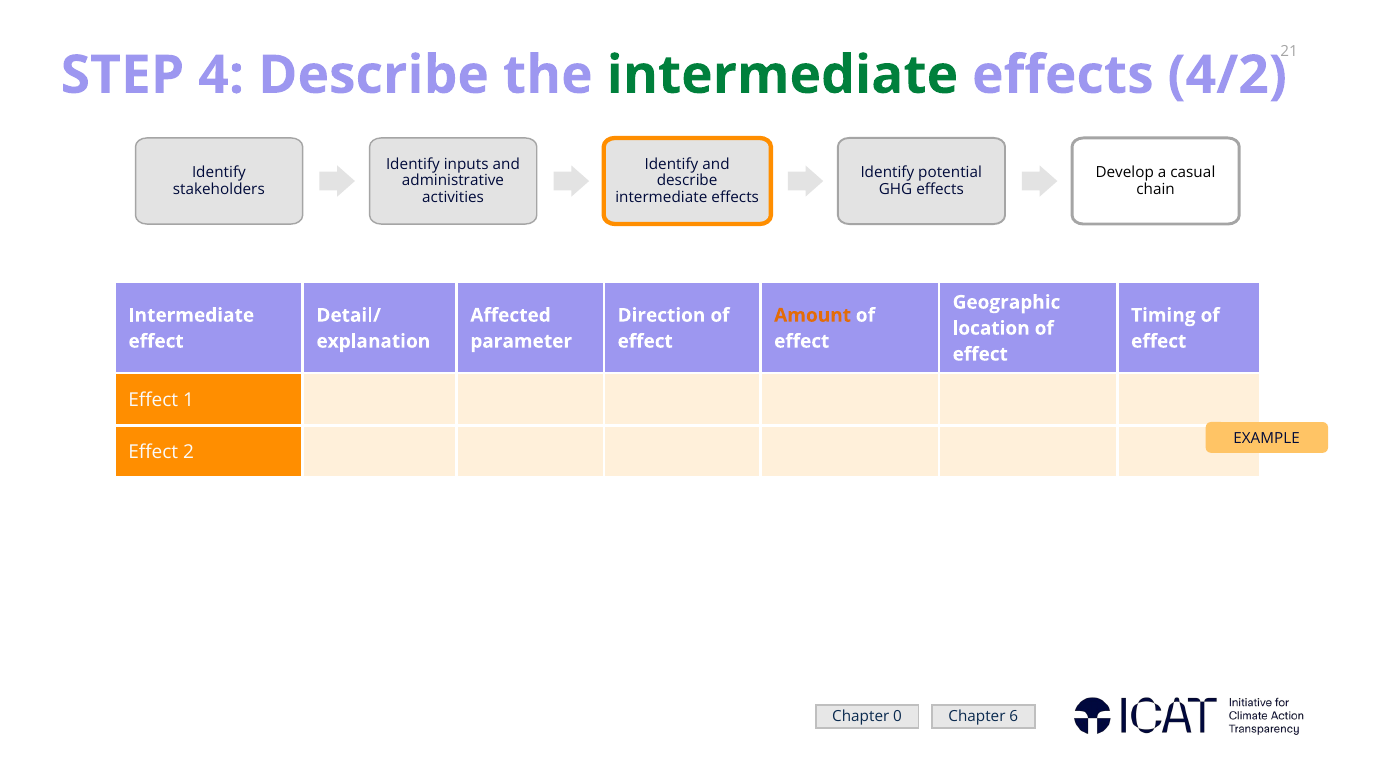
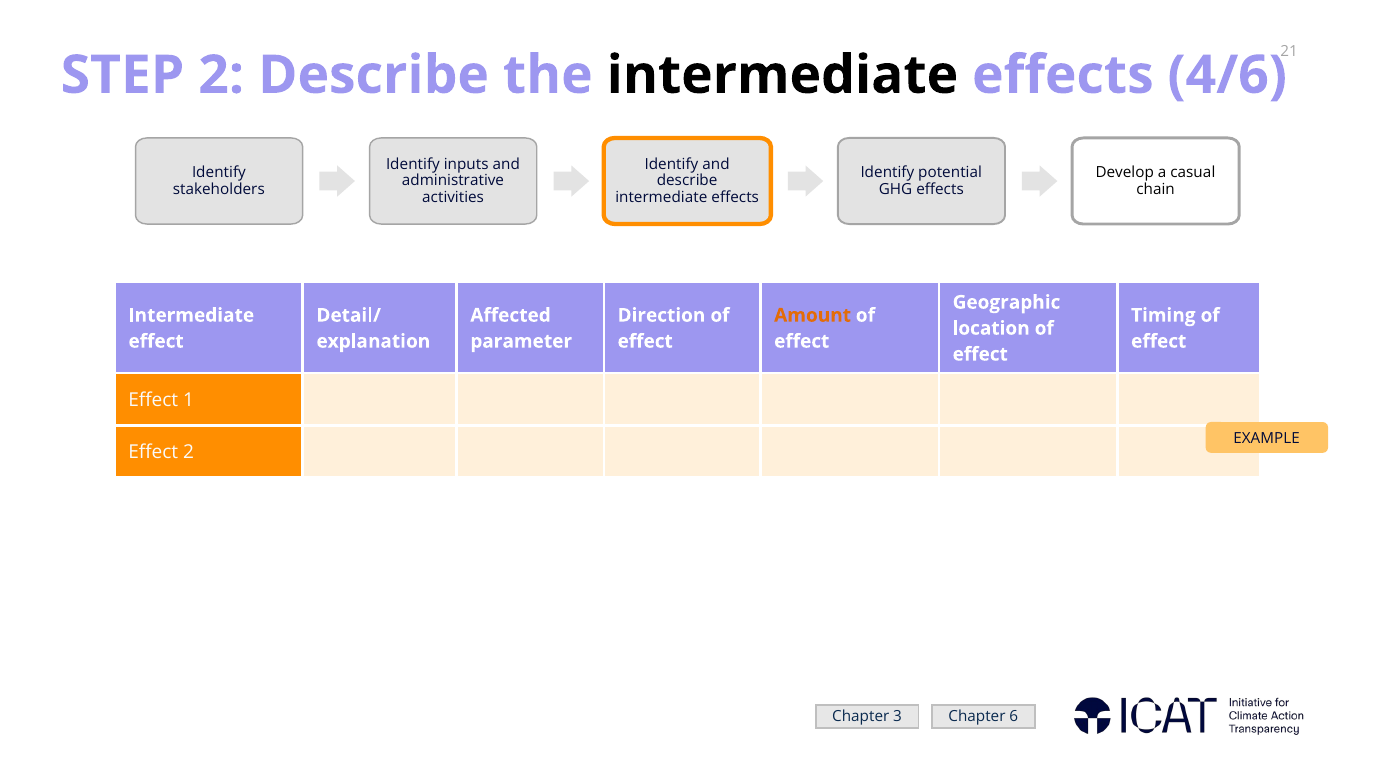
STEP 4: 4 -> 2
intermediate at (782, 75) colour: green -> black
4/2: 4/2 -> 4/6
0: 0 -> 3
